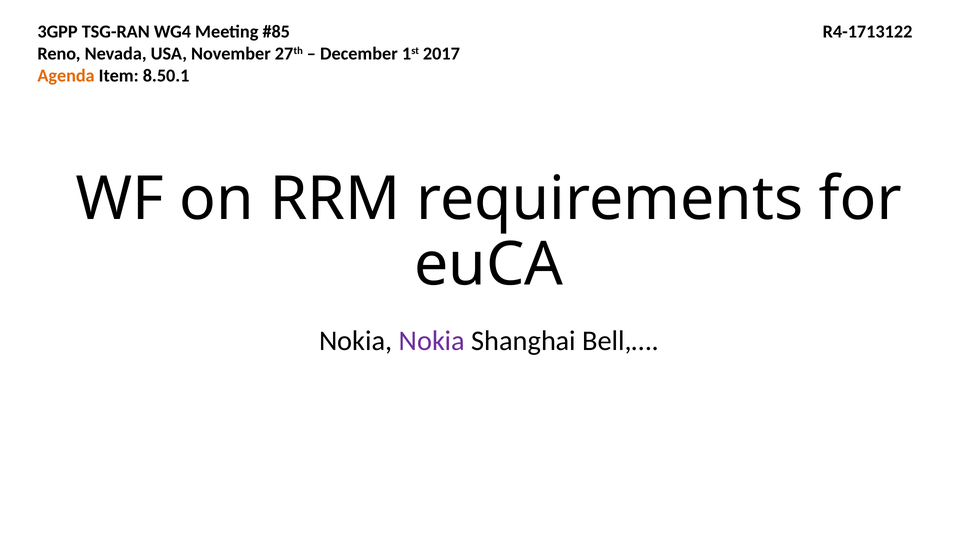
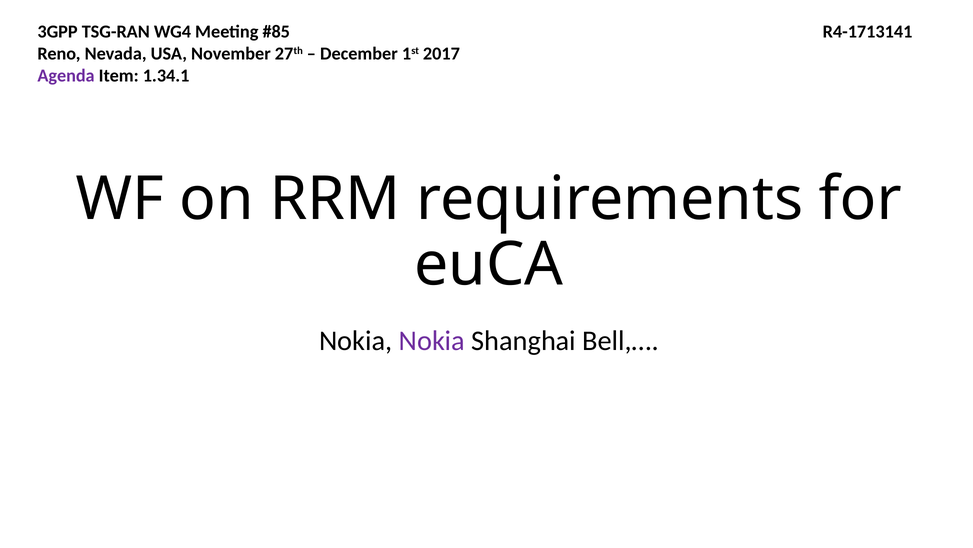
R4-1713122: R4-1713122 -> R4-1713141
Agenda colour: orange -> purple
8.50.1: 8.50.1 -> 1.34.1
